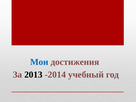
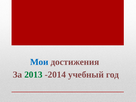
2013 colour: black -> green
